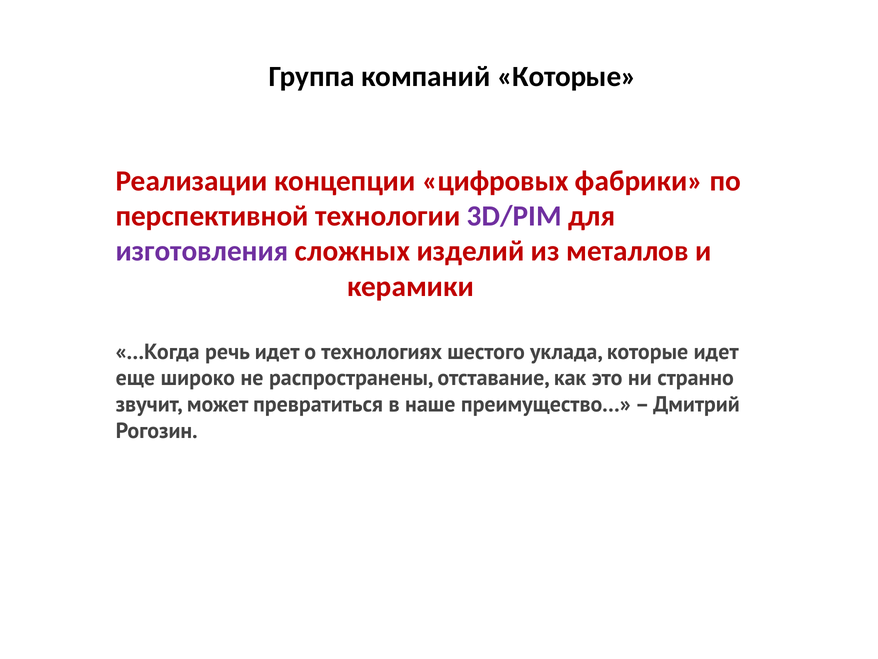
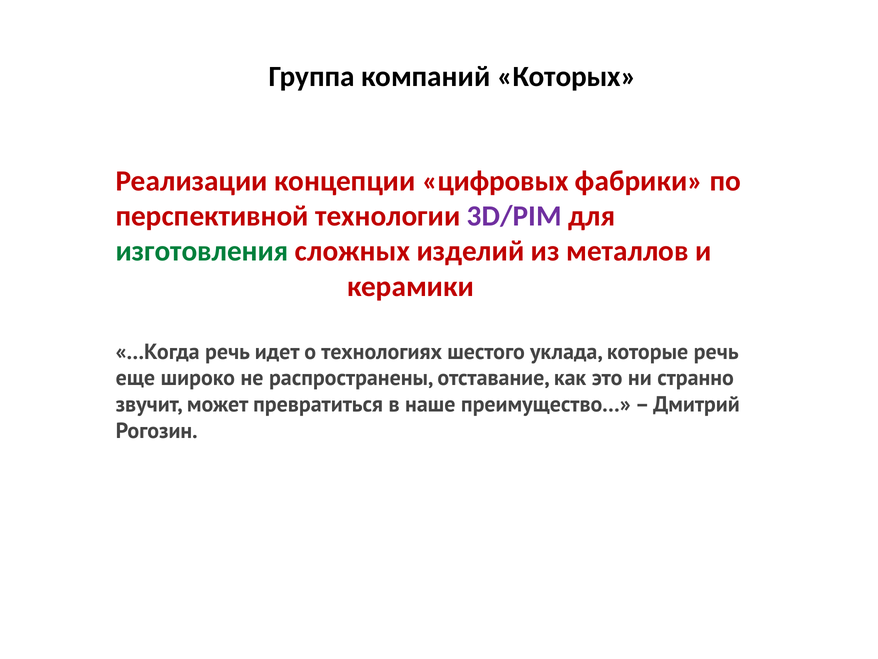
компаний Которые: Которые -> Которых
изготовления colour: purple -> green
которые идет: идет -> речь
